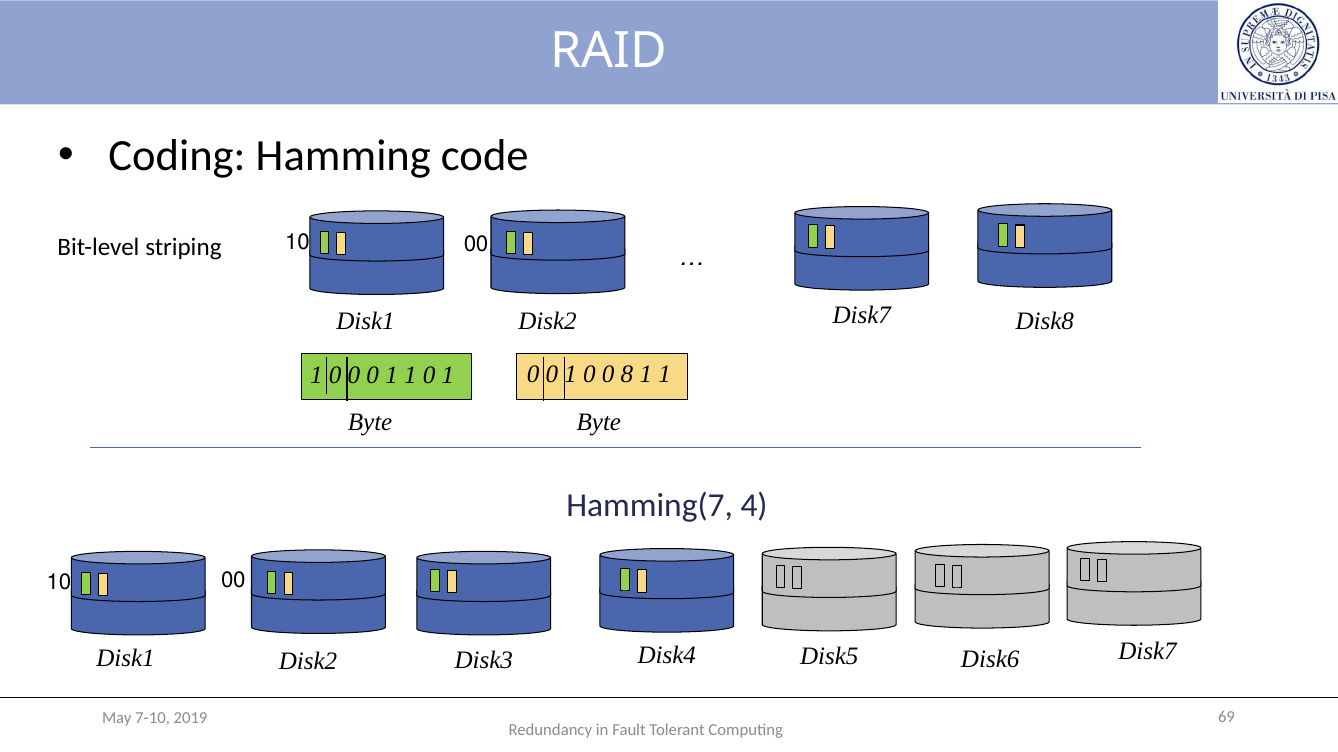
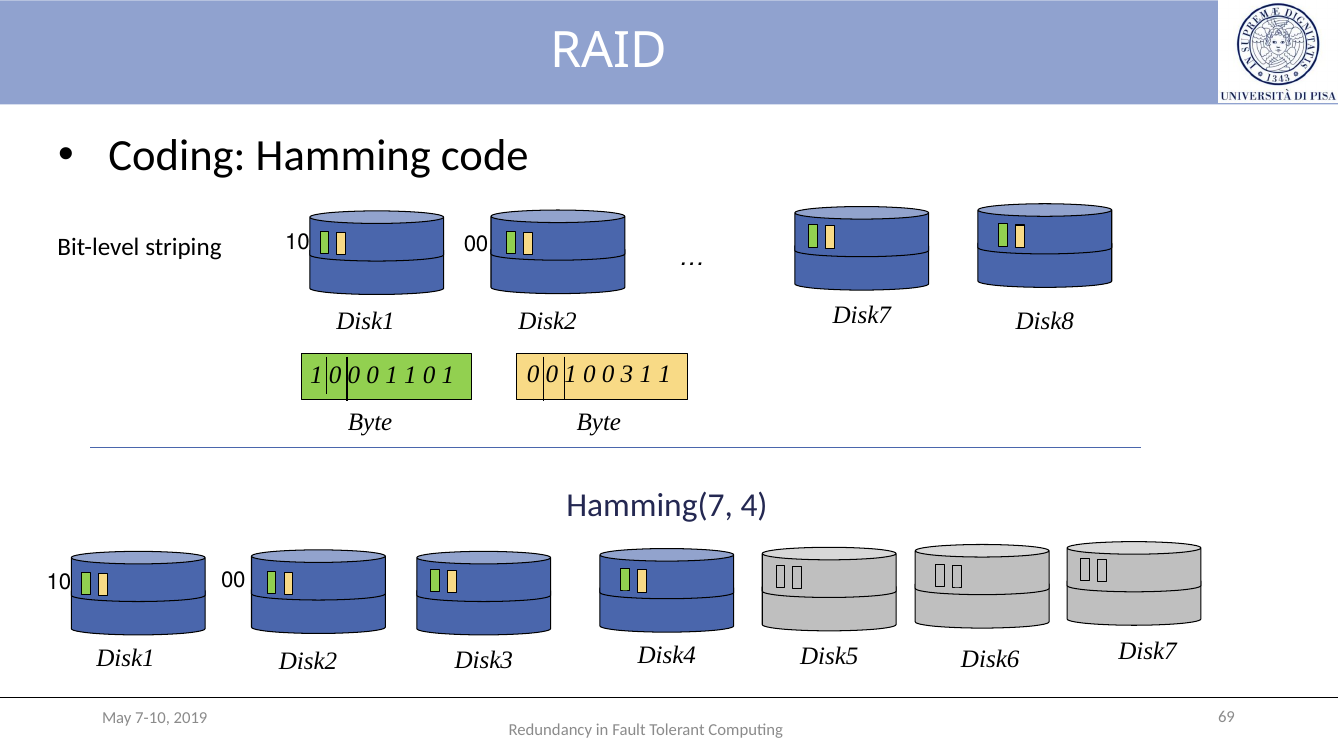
8: 8 -> 3
